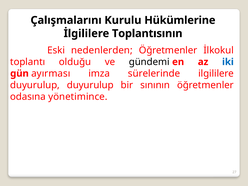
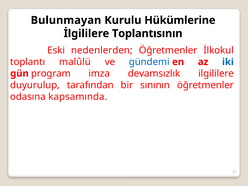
Çalışmalarını: Çalışmalarını -> Bulunmayan
olduğu: olduğu -> malûlü
gündemi colour: black -> blue
ayırması: ayırması -> program
sürelerinde: sürelerinde -> devamsızlık
duyurulup duyurulup: duyurulup -> tarafından
yönetimince: yönetimince -> kapsamında
